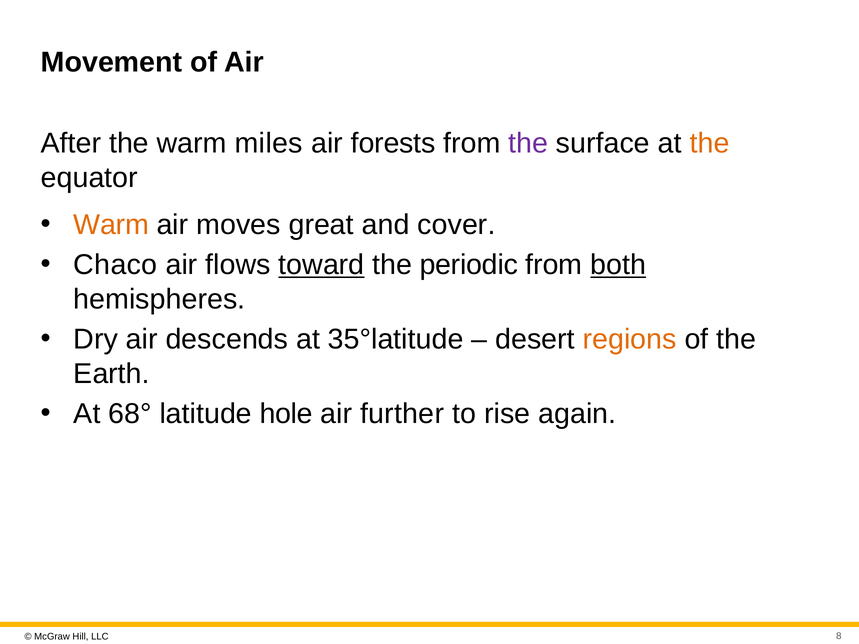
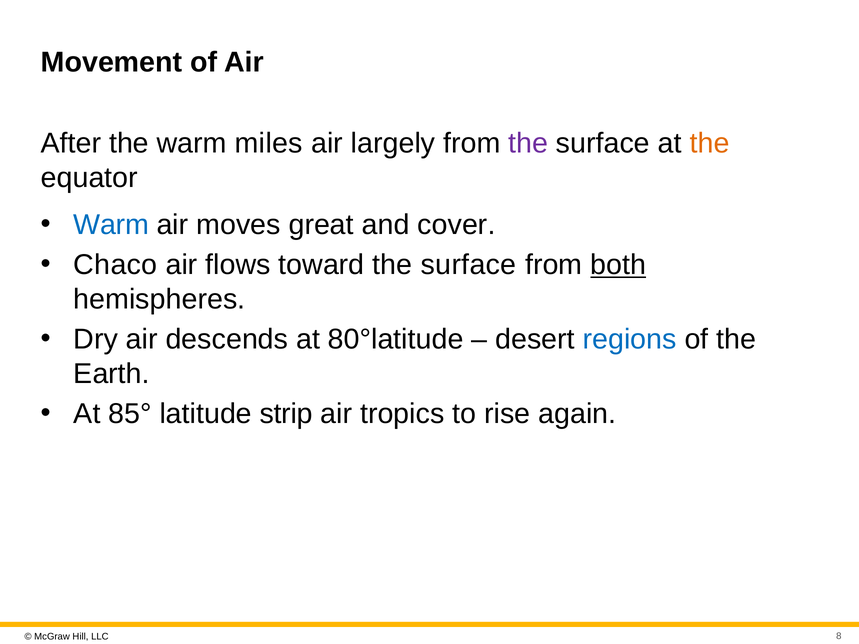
forests: forests -> largely
Warm at (111, 225) colour: orange -> blue
toward underline: present -> none
periodic at (469, 265): periodic -> surface
35°latitude: 35°latitude -> 80°latitude
regions colour: orange -> blue
68°: 68° -> 85°
hole: hole -> strip
further: further -> tropics
